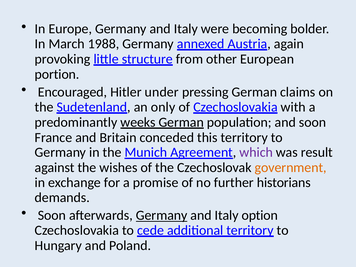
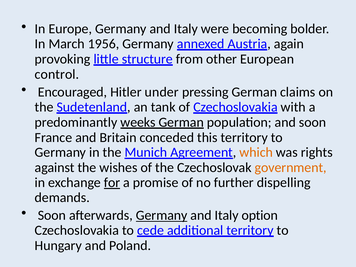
1988: 1988 -> 1956
portion: portion -> control
only: only -> tank
which colour: purple -> orange
result: result -> rights
for underline: none -> present
historians: historians -> dispelling
